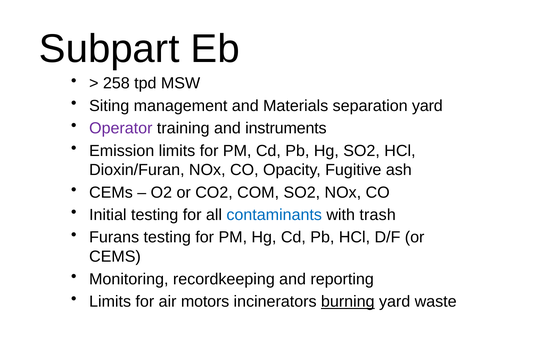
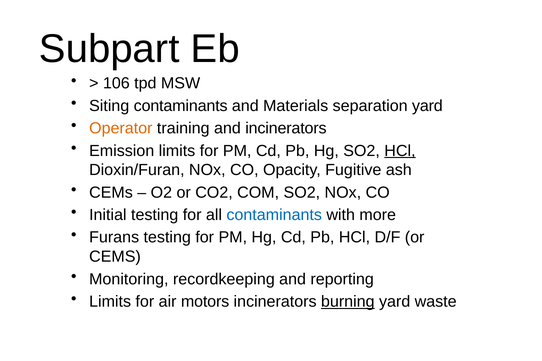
258: 258 -> 106
Siting management: management -> contaminants
Operator colour: purple -> orange
and instruments: instruments -> incinerators
HCl at (400, 151) underline: none -> present
trash: trash -> more
